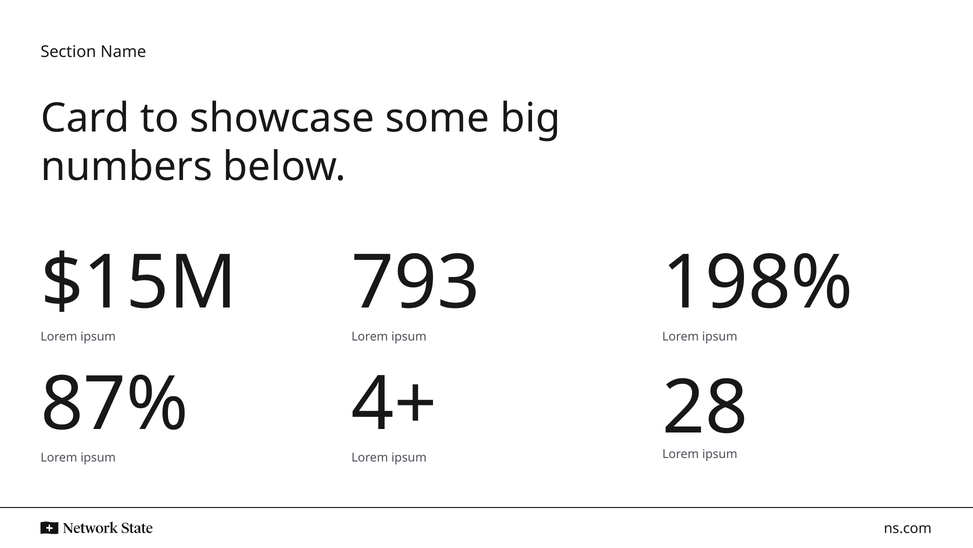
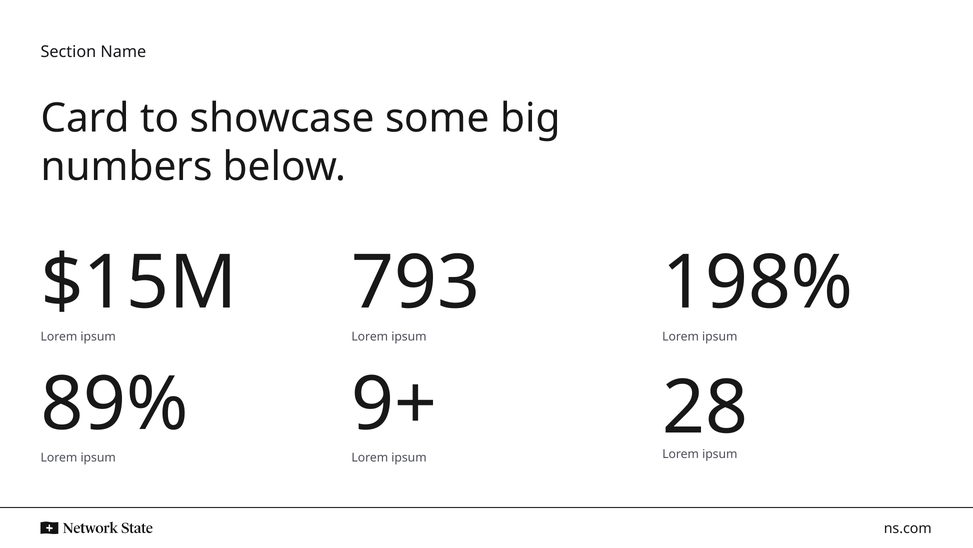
87%: 87% -> 89%
4+: 4+ -> 9+
